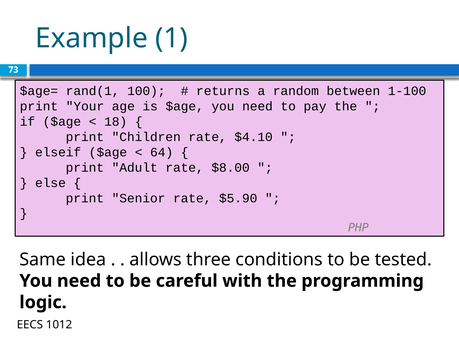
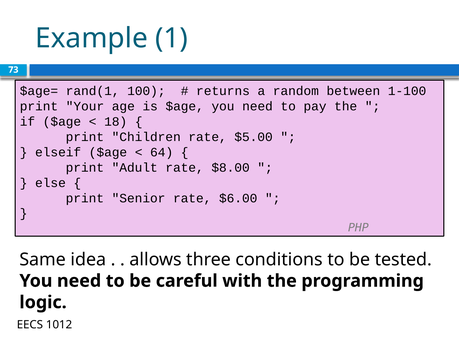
$4.10: $4.10 -> $5.00
$5.90: $5.90 -> $6.00
